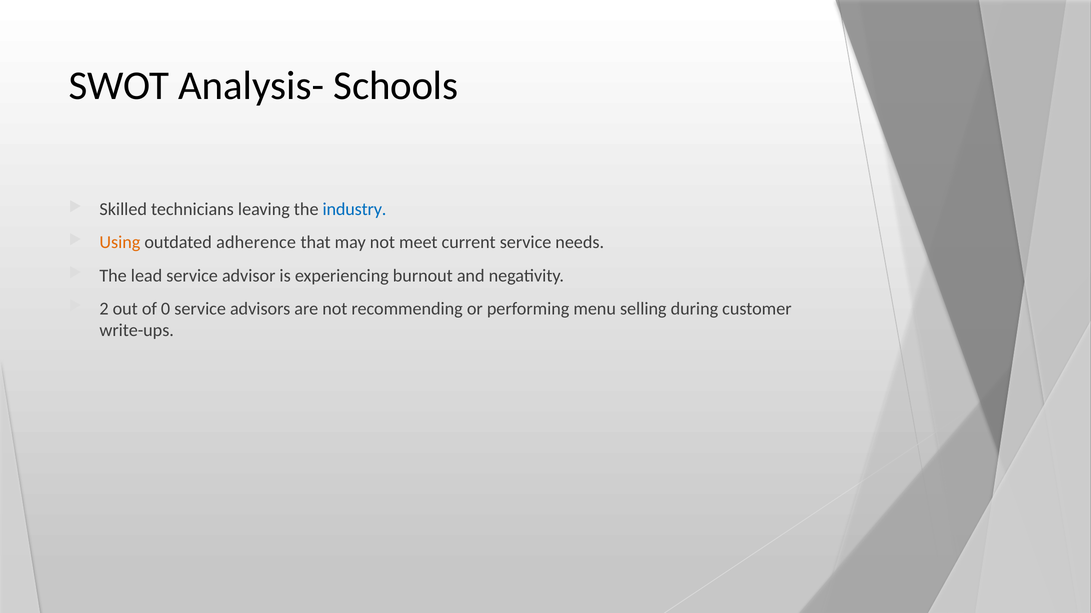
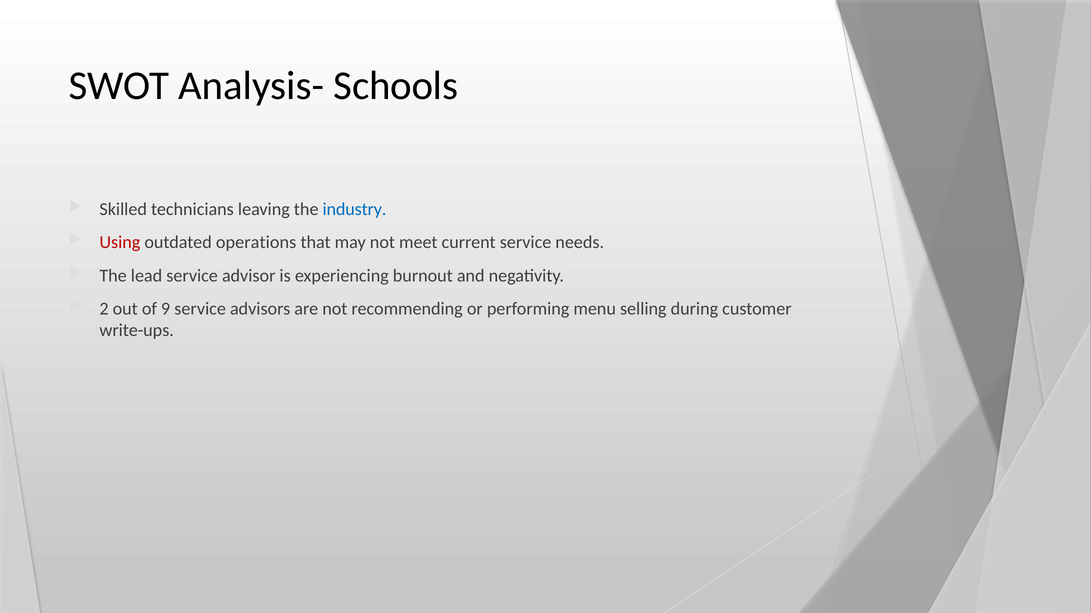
Using colour: orange -> red
adherence: adherence -> operations
0: 0 -> 9
